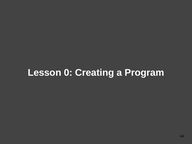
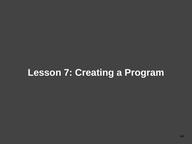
0: 0 -> 7
